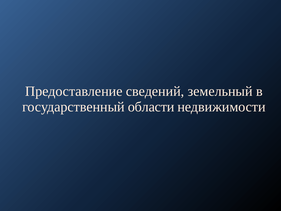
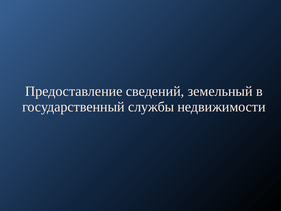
области: области -> службы
